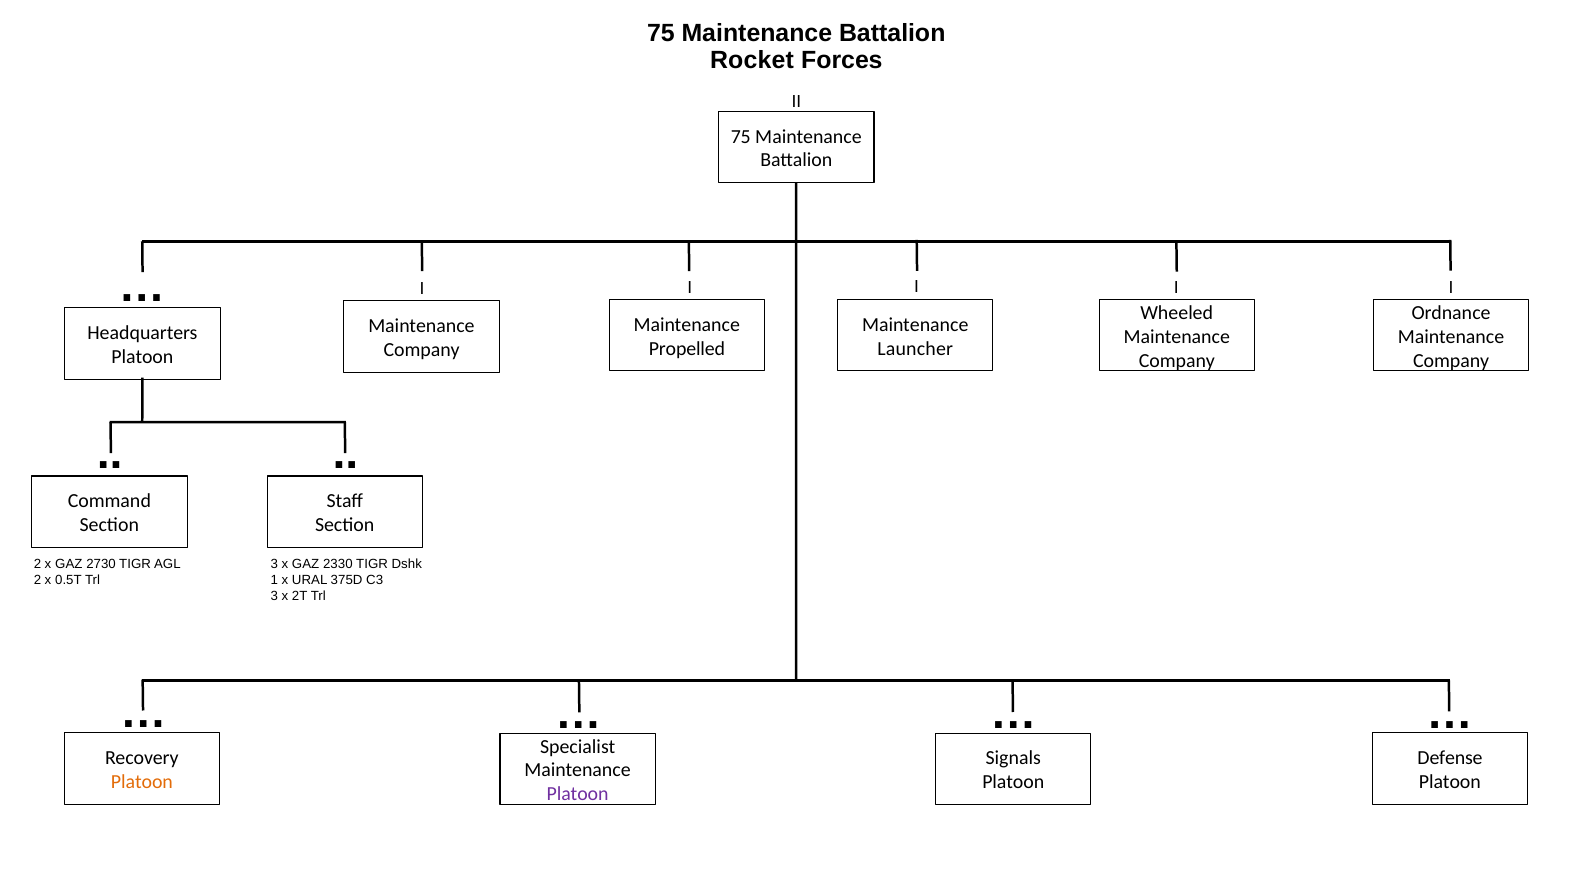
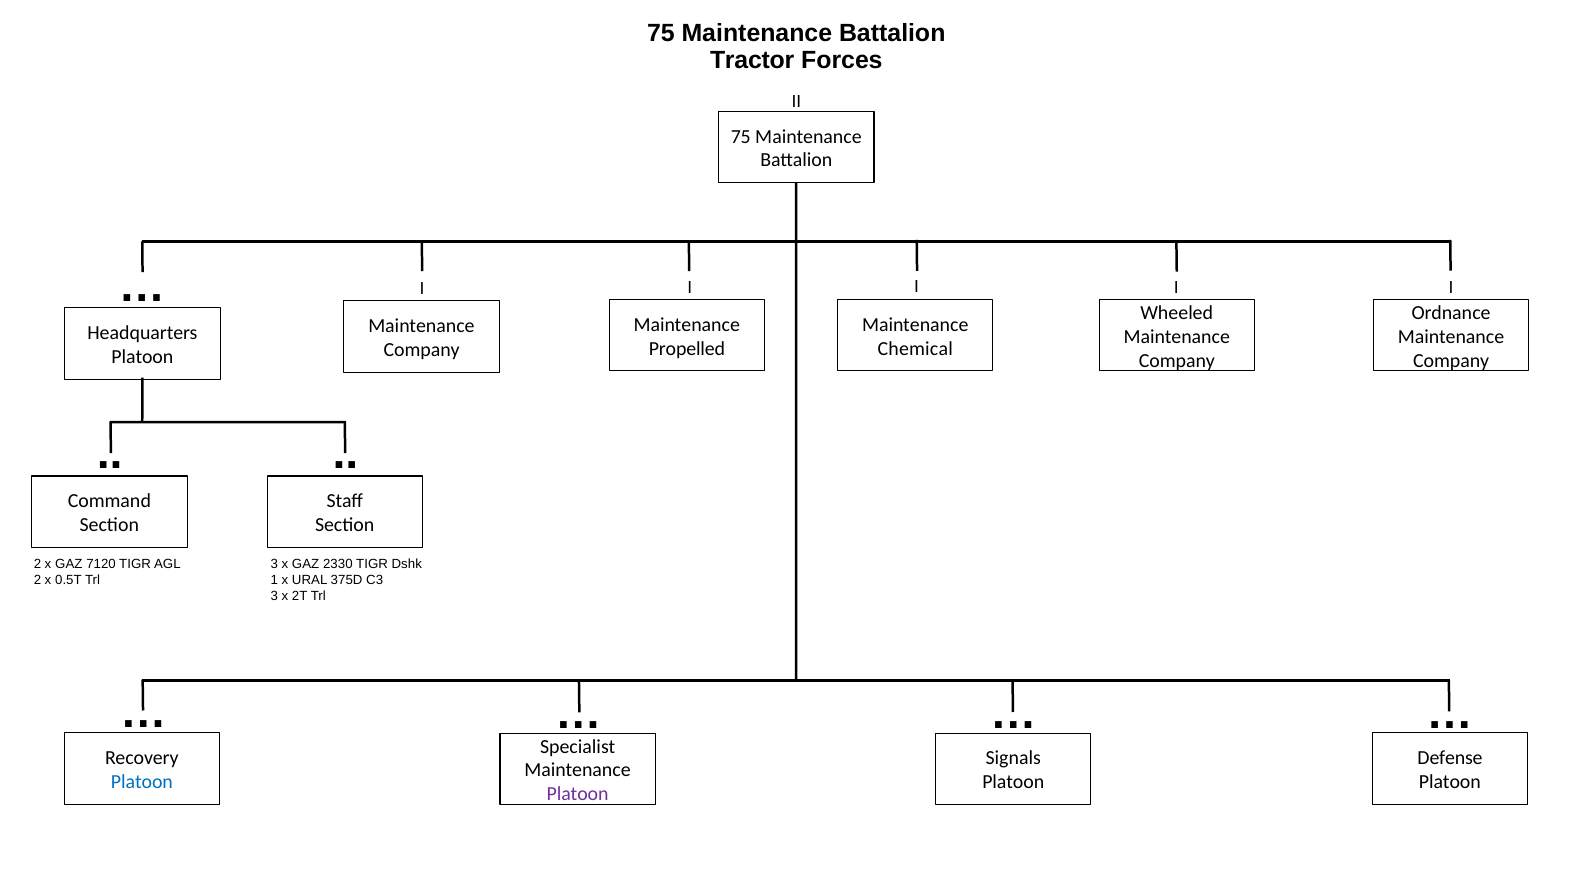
Rocket: Rocket -> Tractor
Launcher: Launcher -> Chemical
2730: 2730 -> 7120
Platoon at (142, 782) colour: orange -> blue
